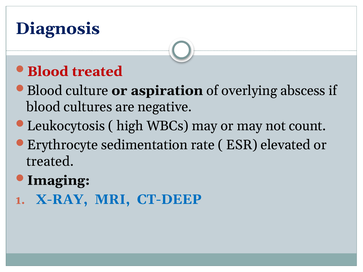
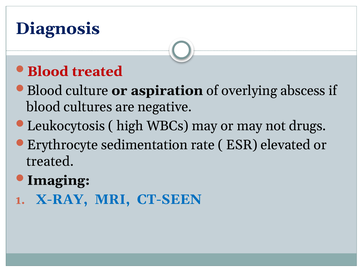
count: count -> drugs
CT-DEEP: CT-DEEP -> CT-SEEN
